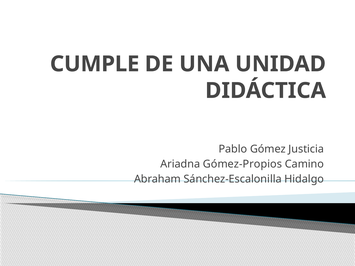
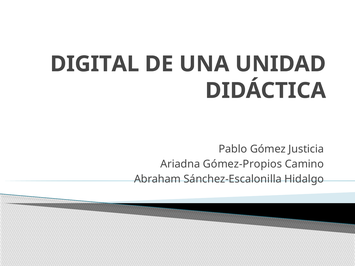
CUMPLE: CUMPLE -> DIGITAL
